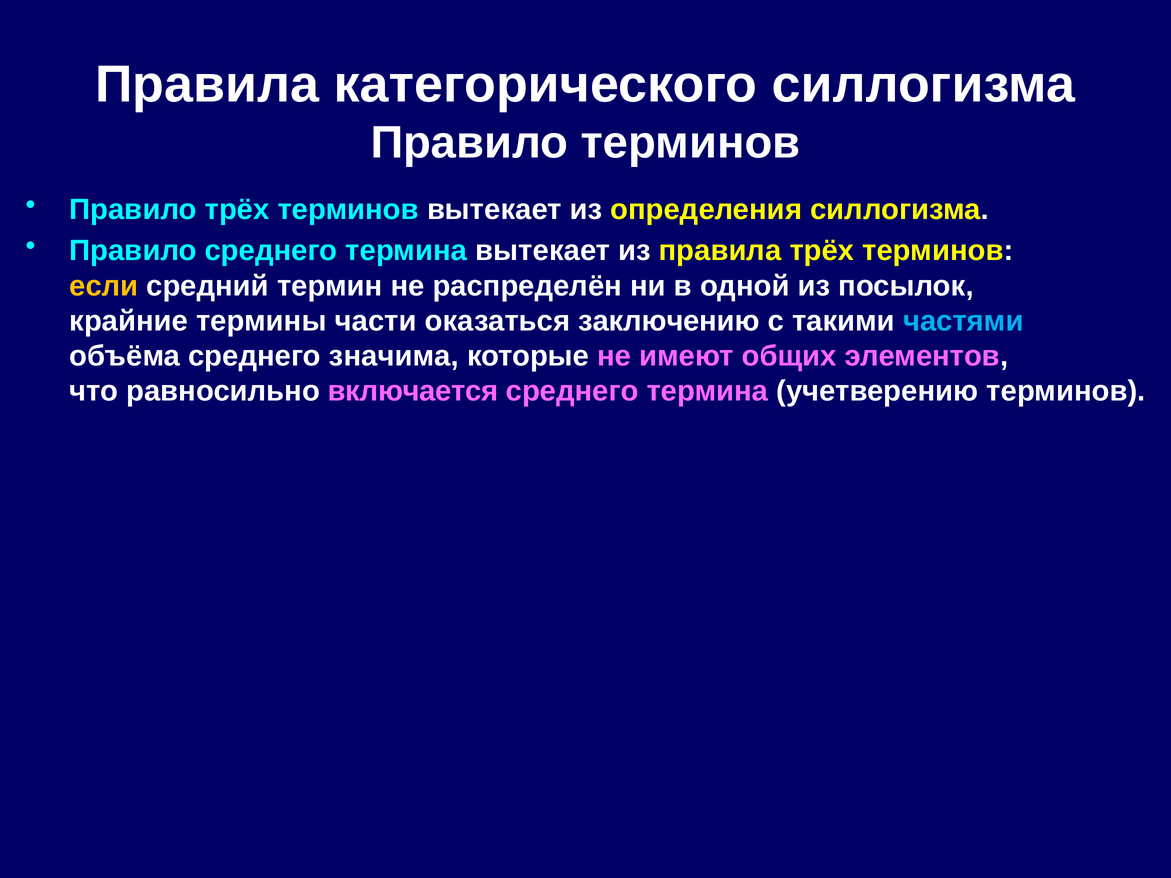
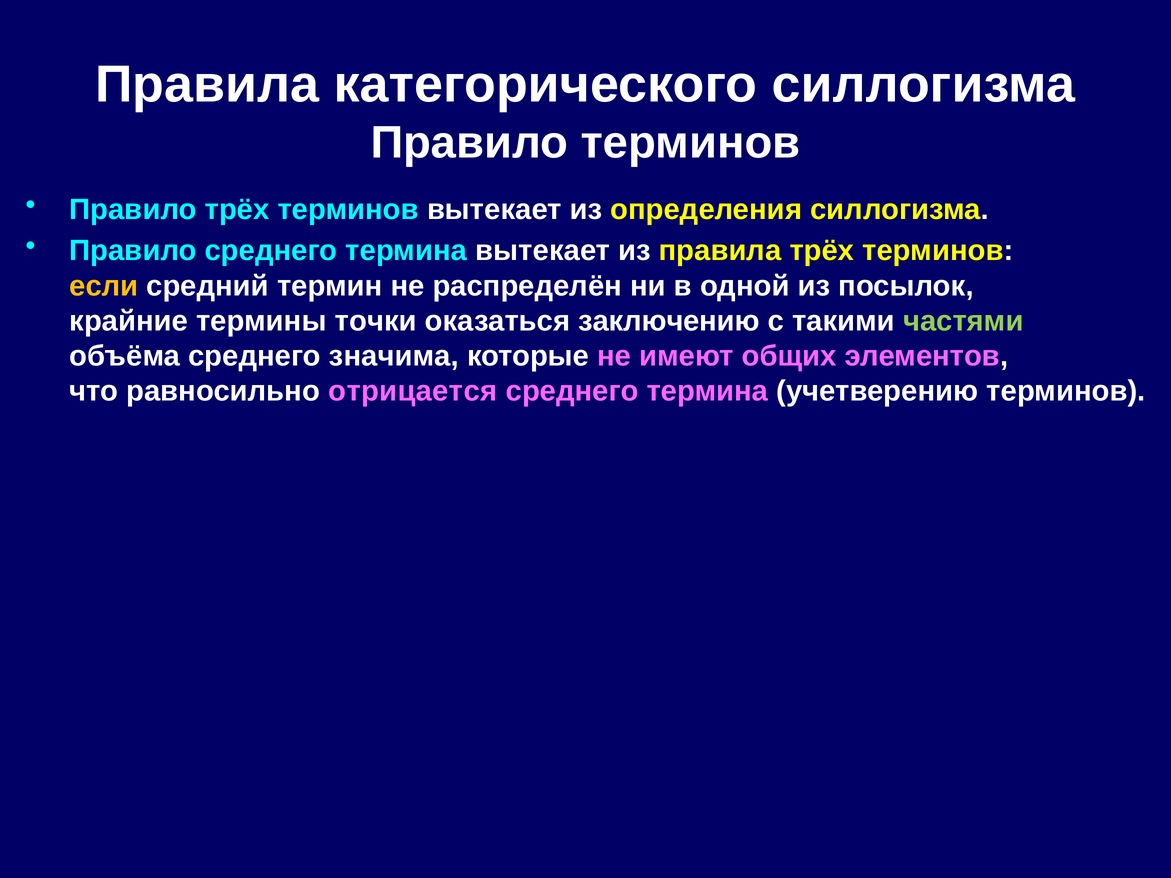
части: части -> точки
частями colour: light blue -> light green
включается: включается -> отрицается
